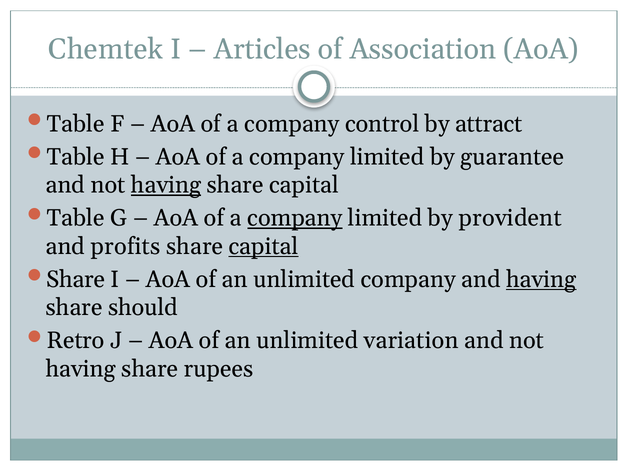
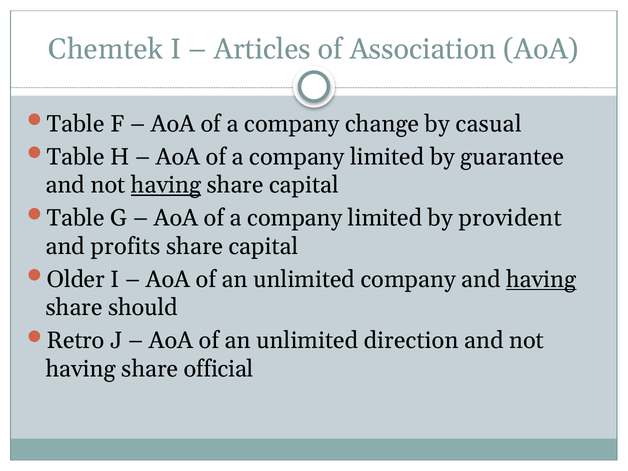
control: control -> change
attract: attract -> casual
company at (295, 218) underline: present -> none
capital at (264, 246) underline: present -> none
Share at (76, 279): Share -> Older
variation: variation -> direction
rupees: rupees -> official
